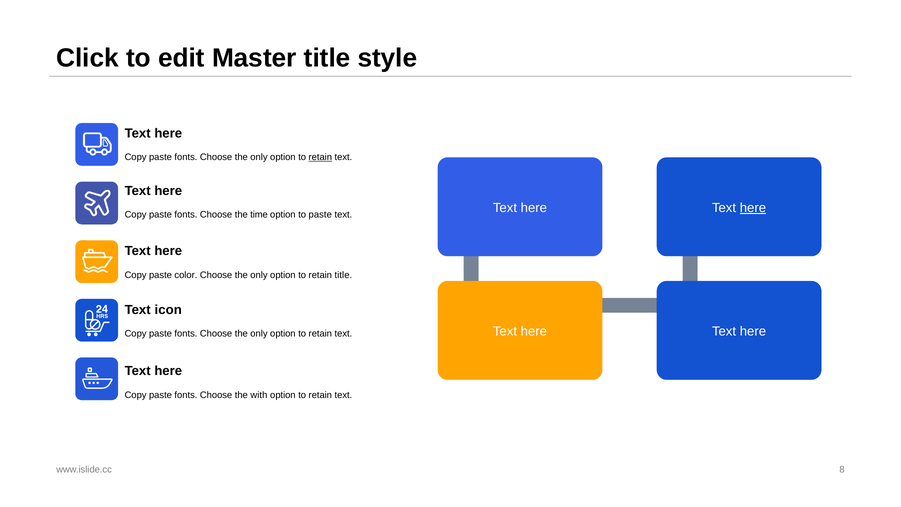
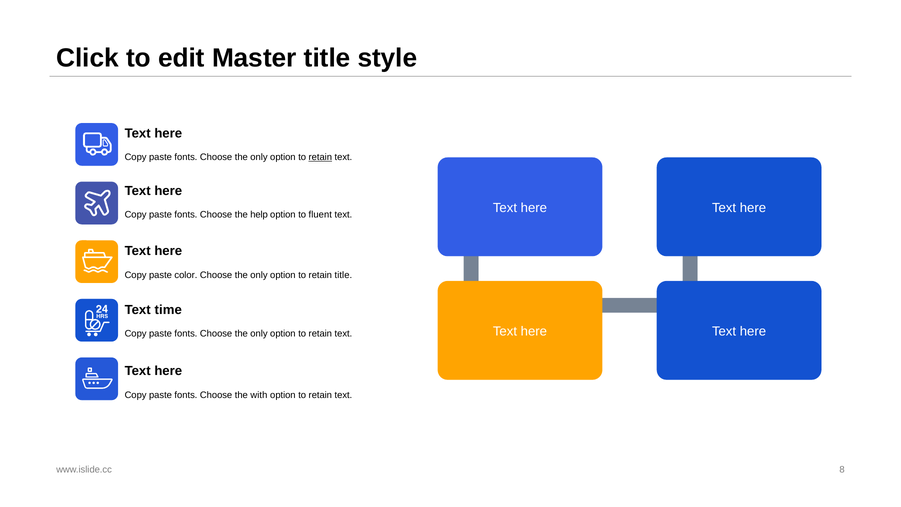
here at (753, 208) underline: present -> none
time: time -> help
to paste: paste -> fluent
icon: icon -> time
